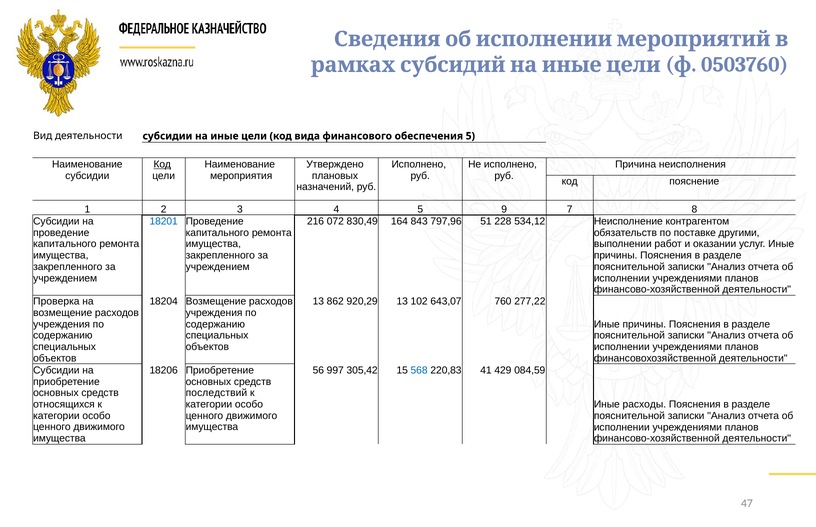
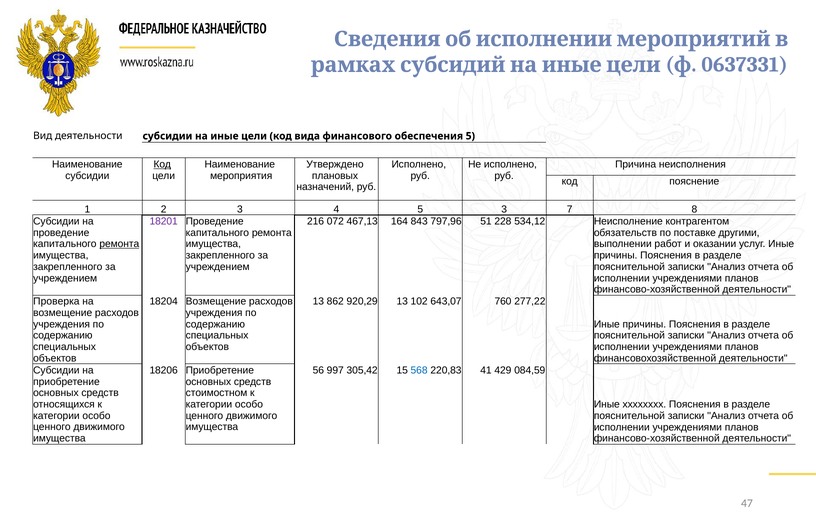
0503760: 0503760 -> 0637331
5 9: 9 -> 3
18201 colour: blue -> purple
830,49: 830,49 -> 467,13
ремонта at (119, 244) underline: none -> present
последствий: последствий -> стоимостном
расходы: расходы -> хххххххх
